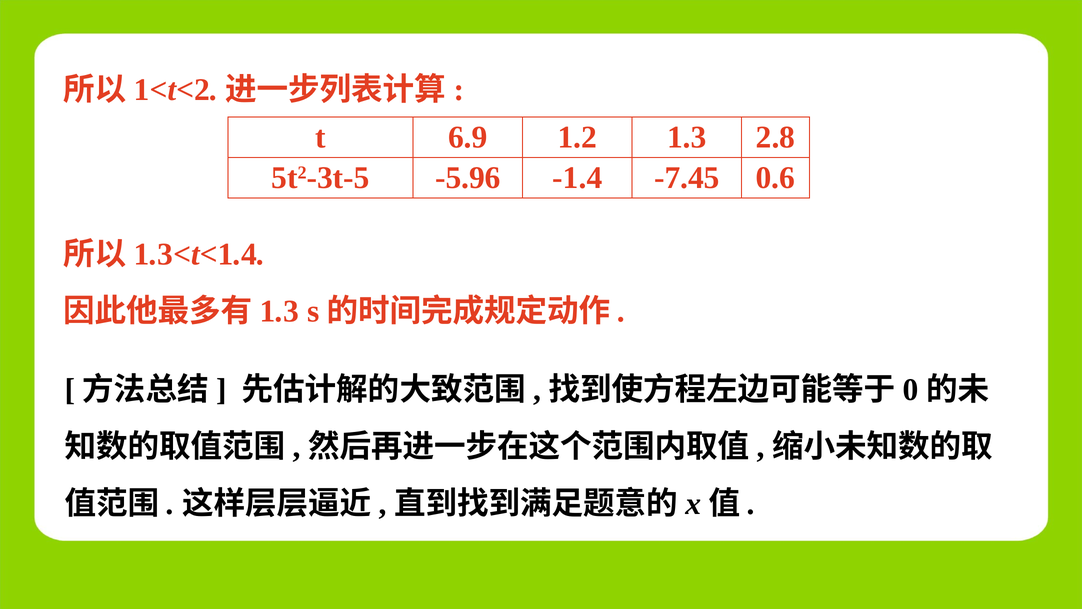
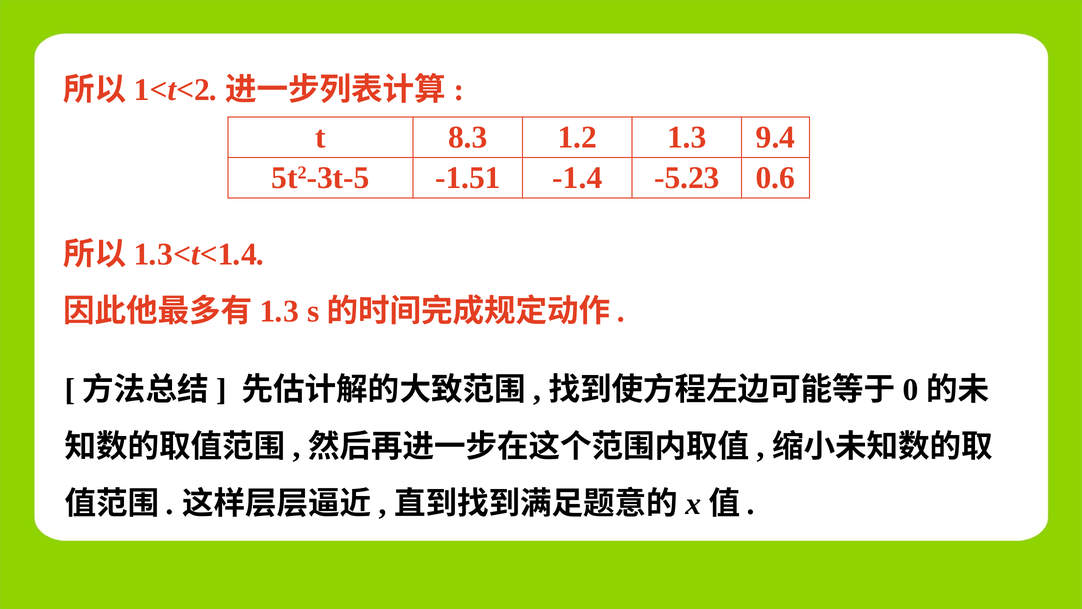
6.9: 6.9 -> 8.3
2.8: 2.8 -> 9.4
-5.96: -5.96 -> -1.51
-7.45: -7.45 -> -5.23
